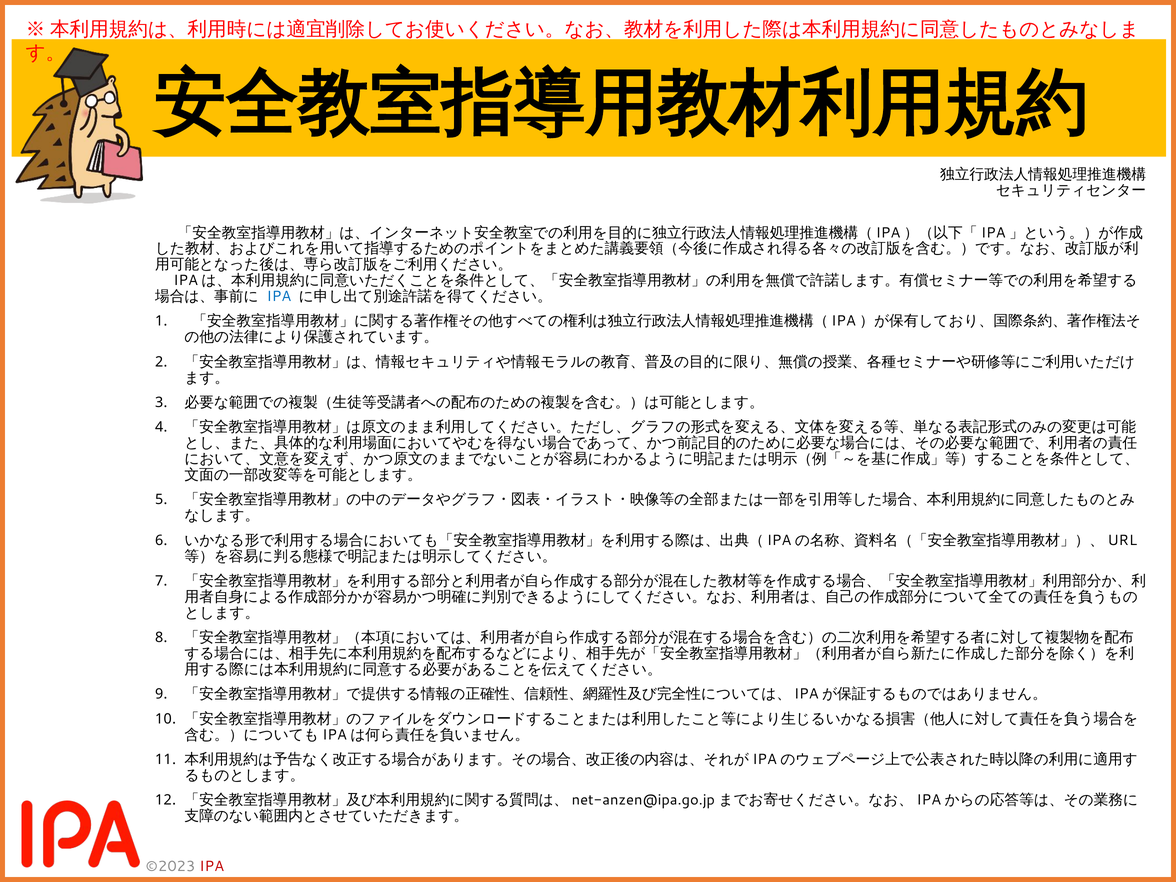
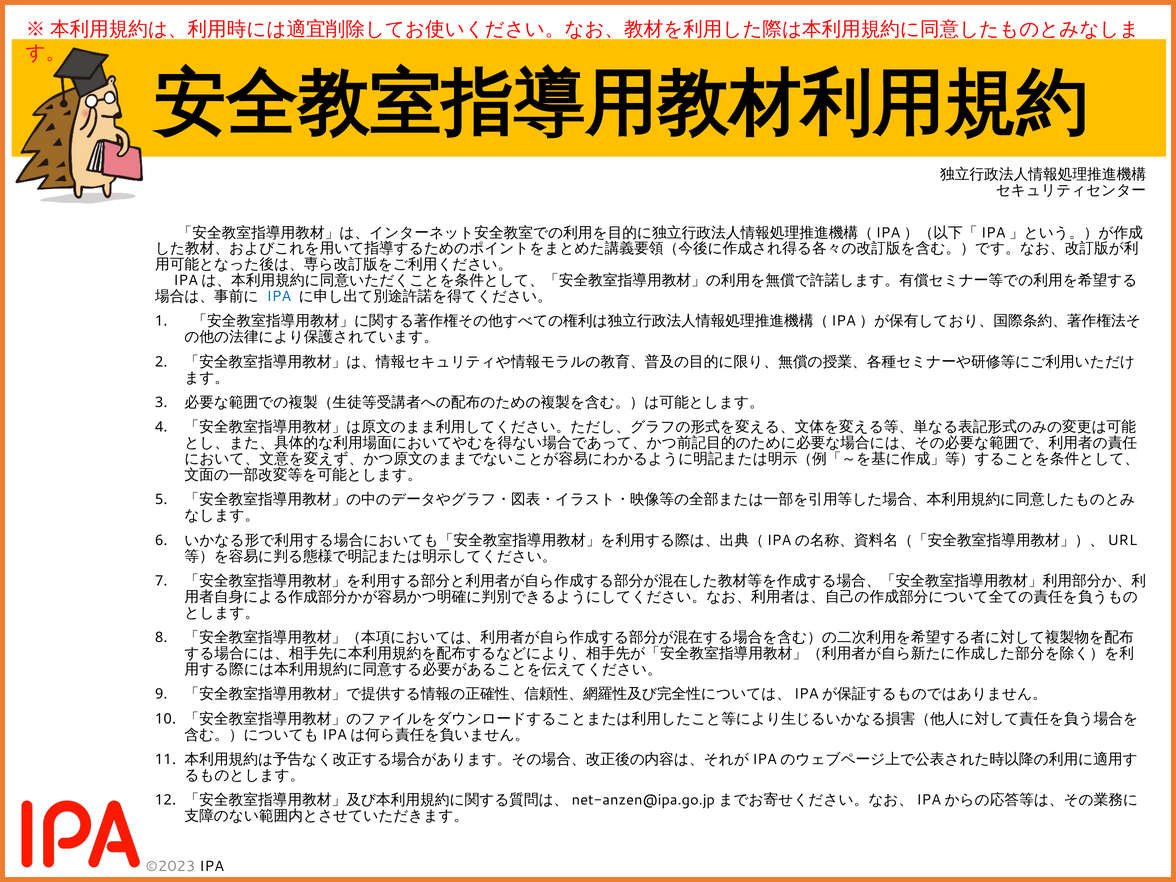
IPA at (212, 867) colour: red -> black
